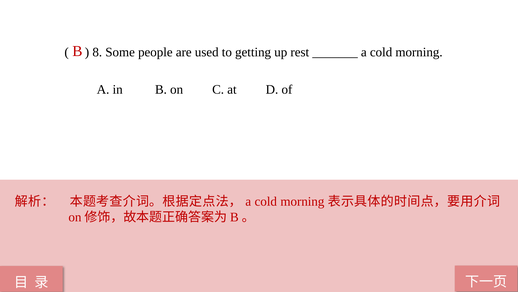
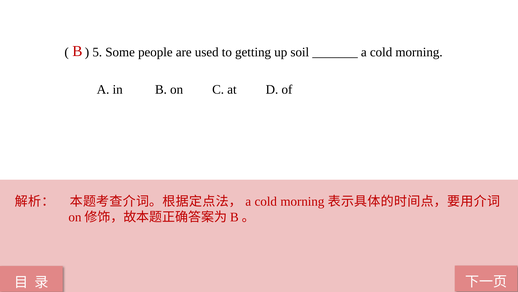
8: 8 -> 5
rest: rest -> soil
